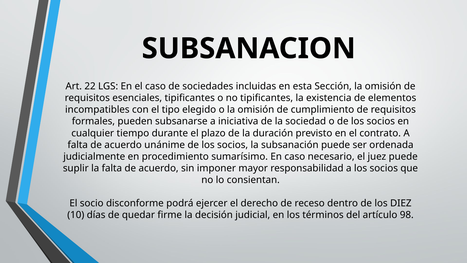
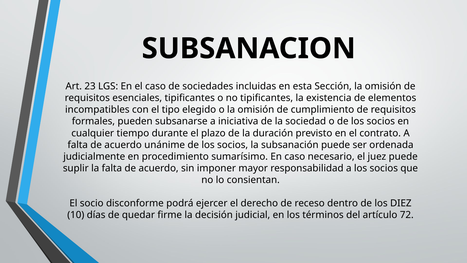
22: 22 -> 23
98: 98 -> 72
